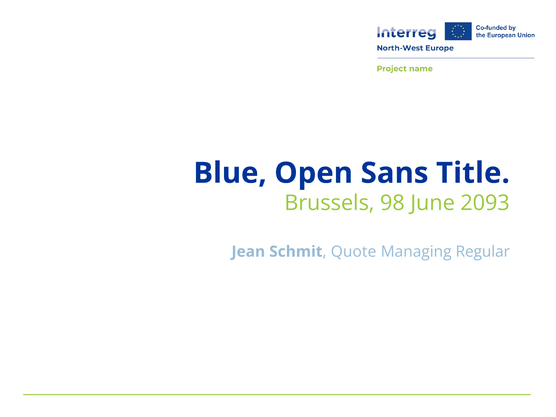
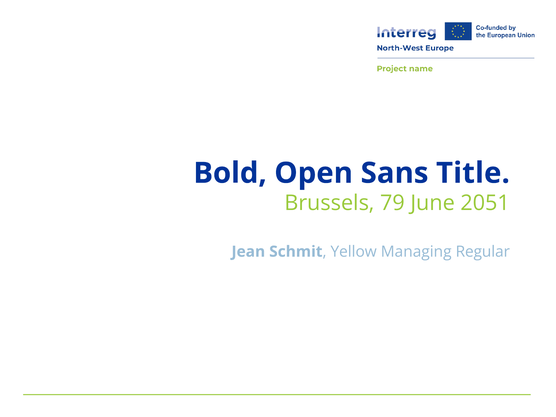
Blue: Blue -> Bold
98: 98 -> 79
2093: 2093 -> 2051
Quote: Quote -> Yellow
